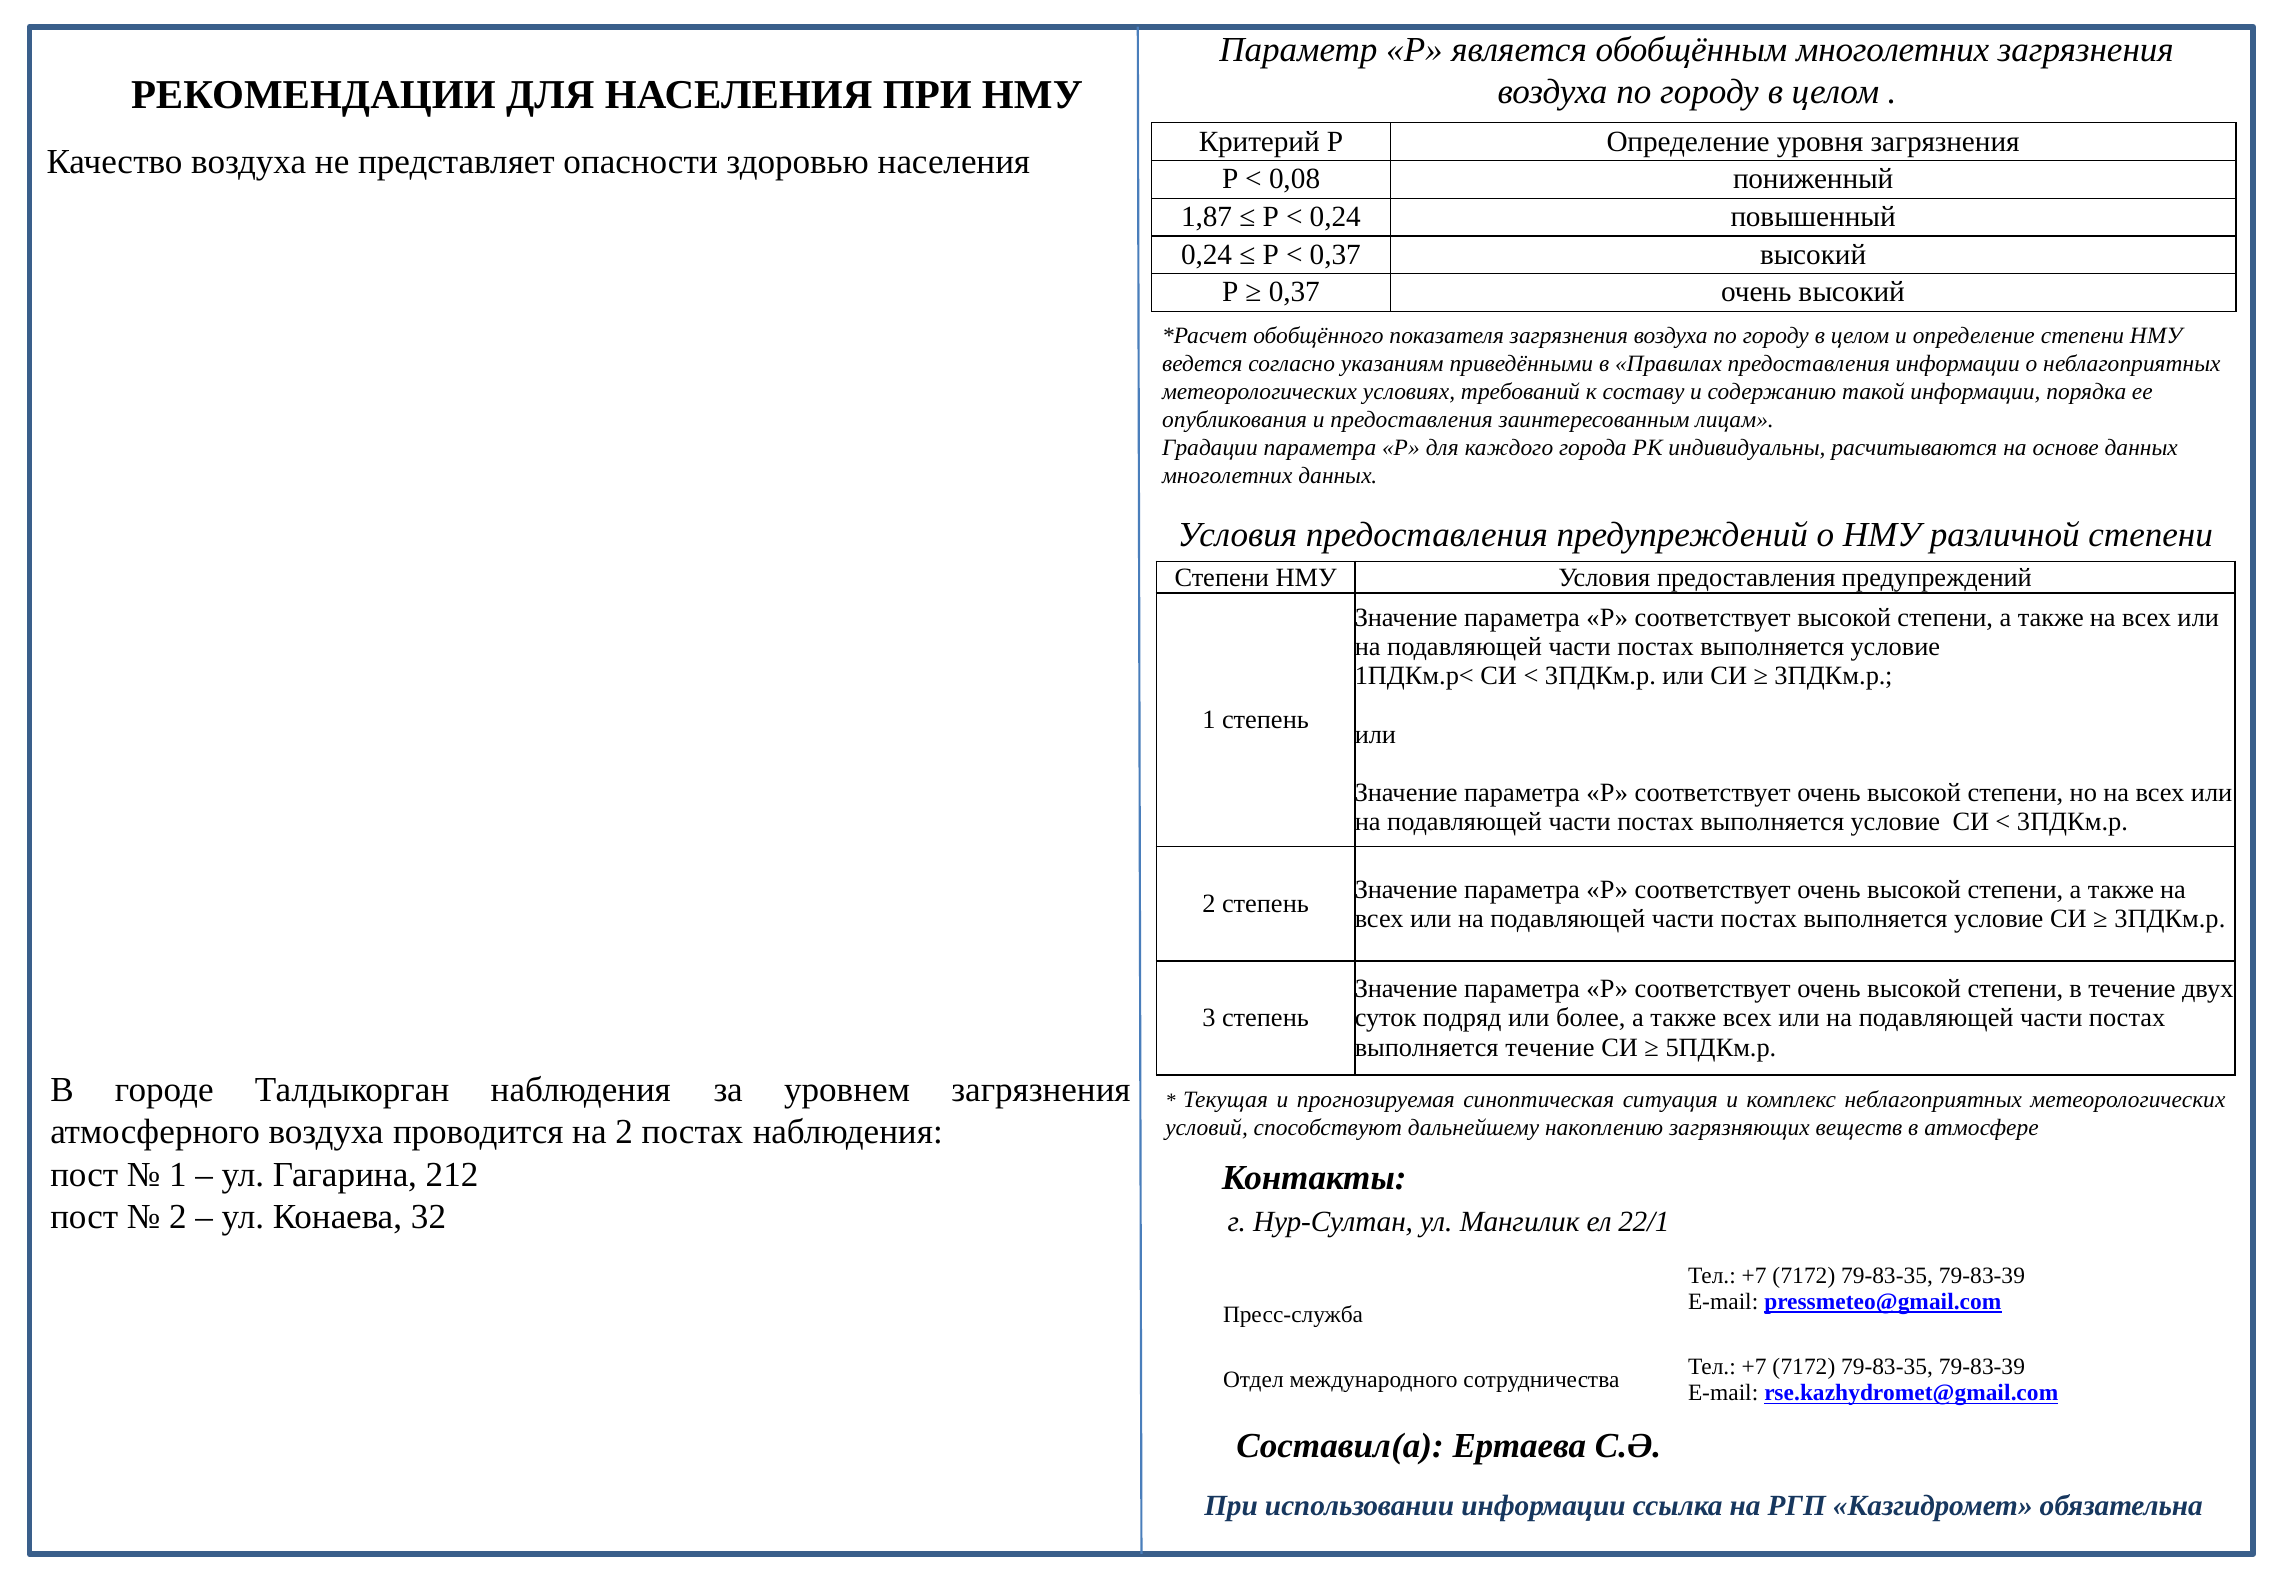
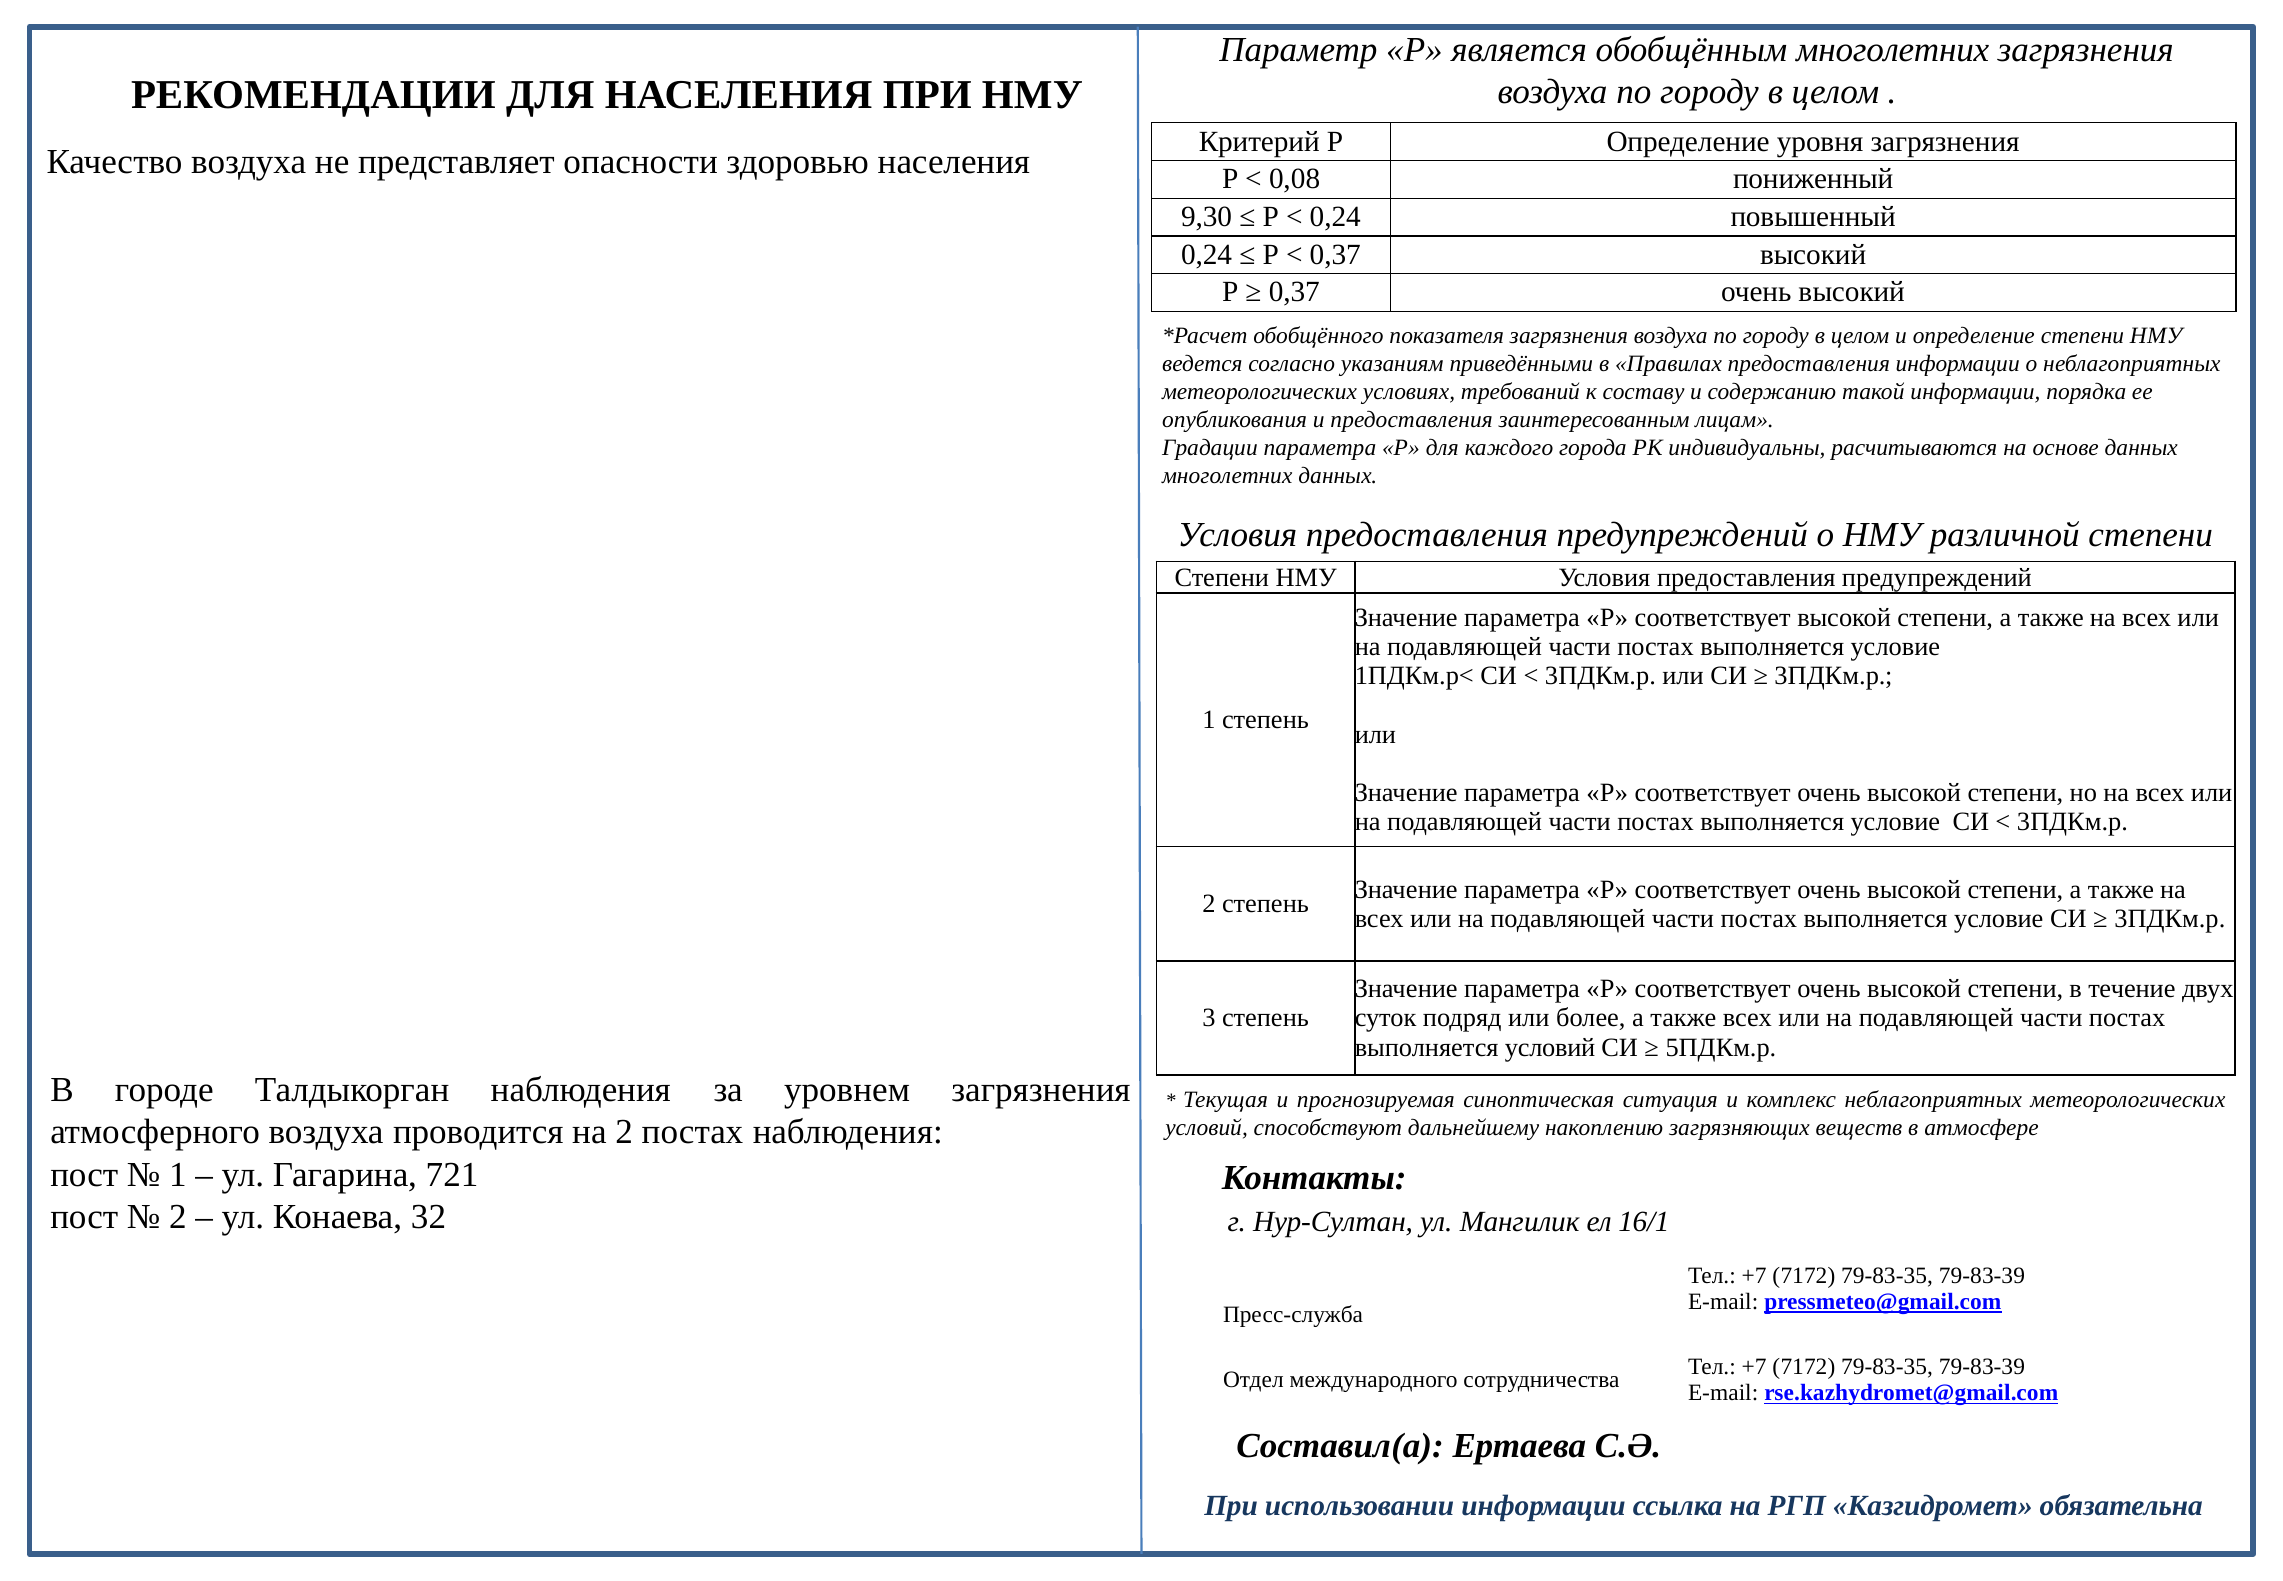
1,87: 1,87 -> 9,30
выполняется течение: течение -> условий
212: 212 -> 721
22/1: 22/1 -> 16/1
